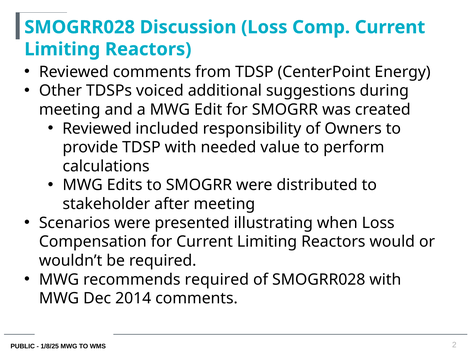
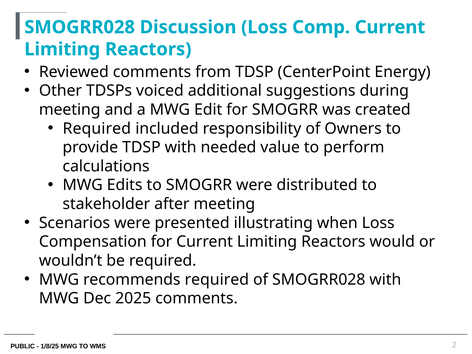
Reviewed at (97, 128): Reviewed -> Required
2014: 2014 -> 2025
